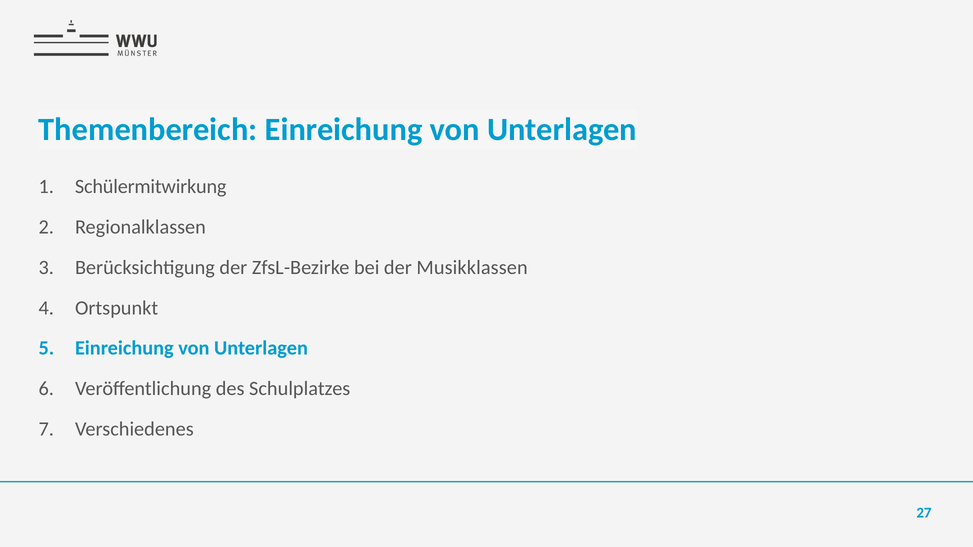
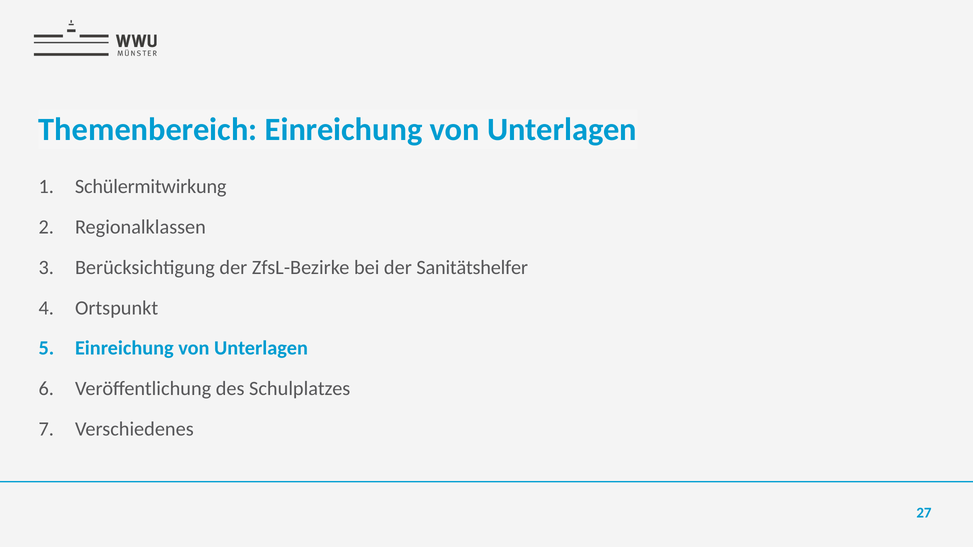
Musikklassen: Musikklassen -> Sanitätshelfer
